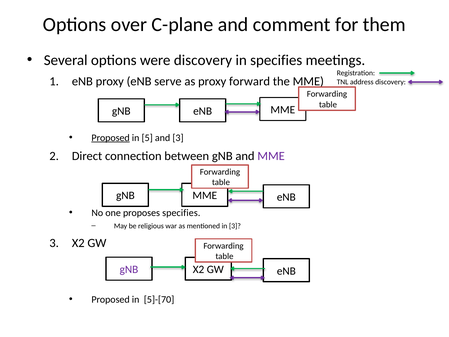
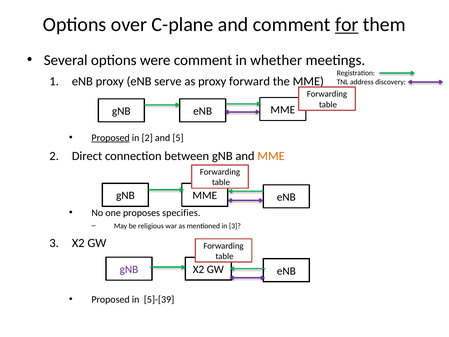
for underline: none -> present
were discovery: discovery -> comment
in specifies: specifies -> whether
in 5: 5 -> 2
and 3: 3 -> 5
MME at (271, 156) colour: purple -> orange
5]-[70: 5]-[70 -> 5]-[39
